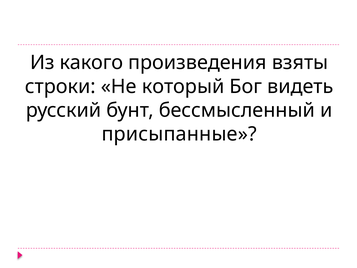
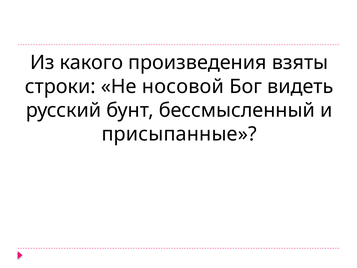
который: который -> носовой
